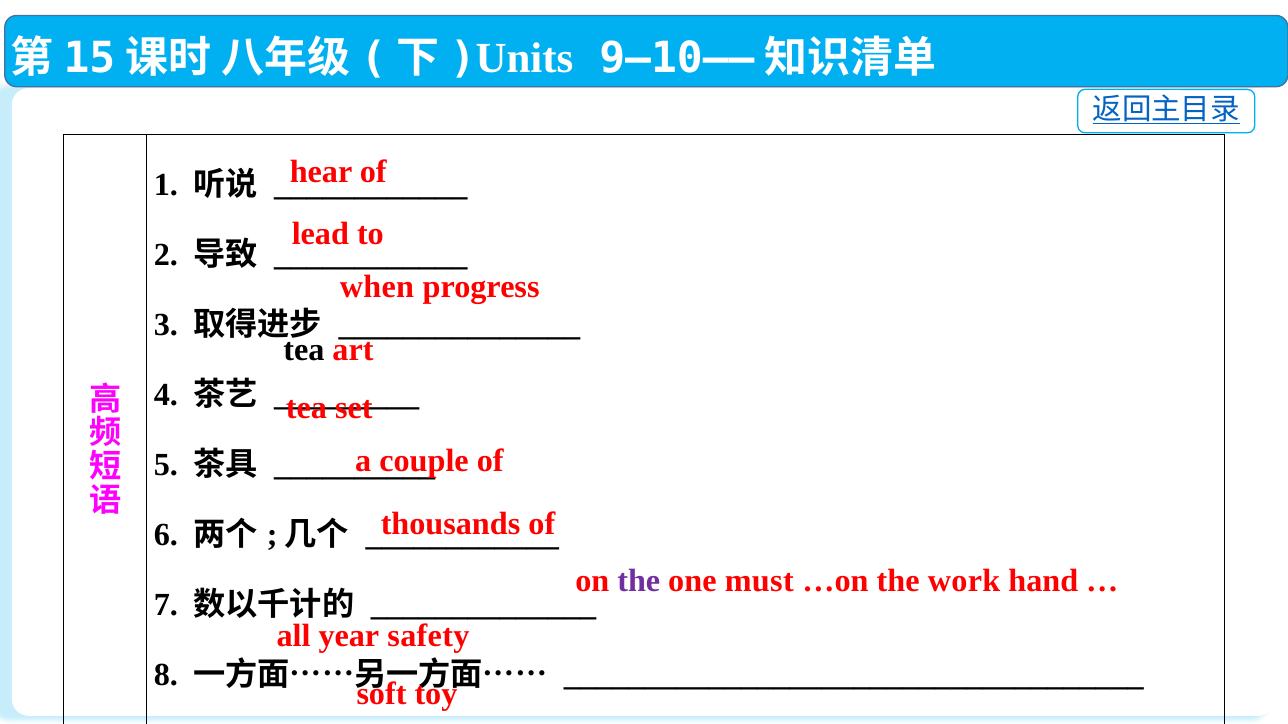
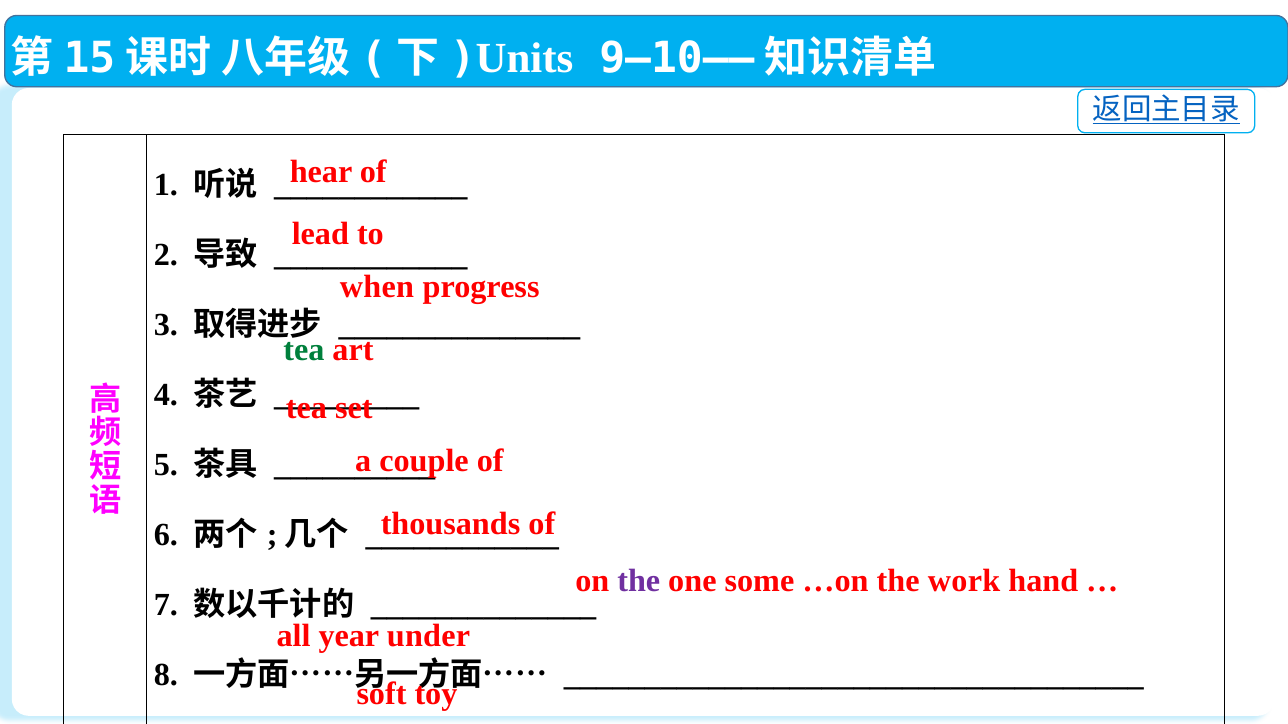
tea at (304, 350) colour: black -> green
must: must -> some
safety: safety -> under
